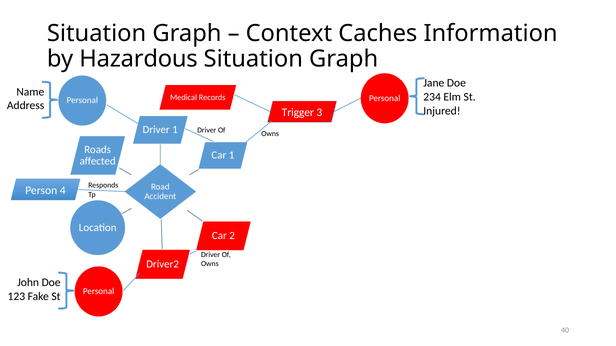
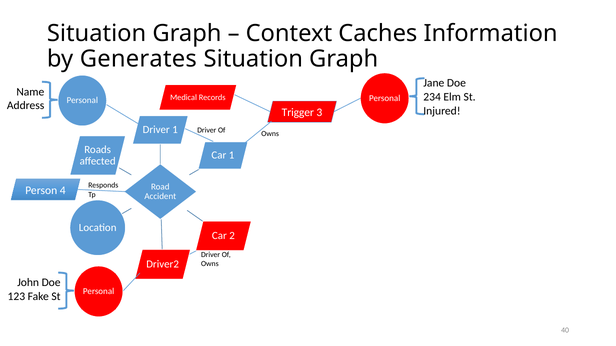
Hazardous: Hazardous -> Generates
